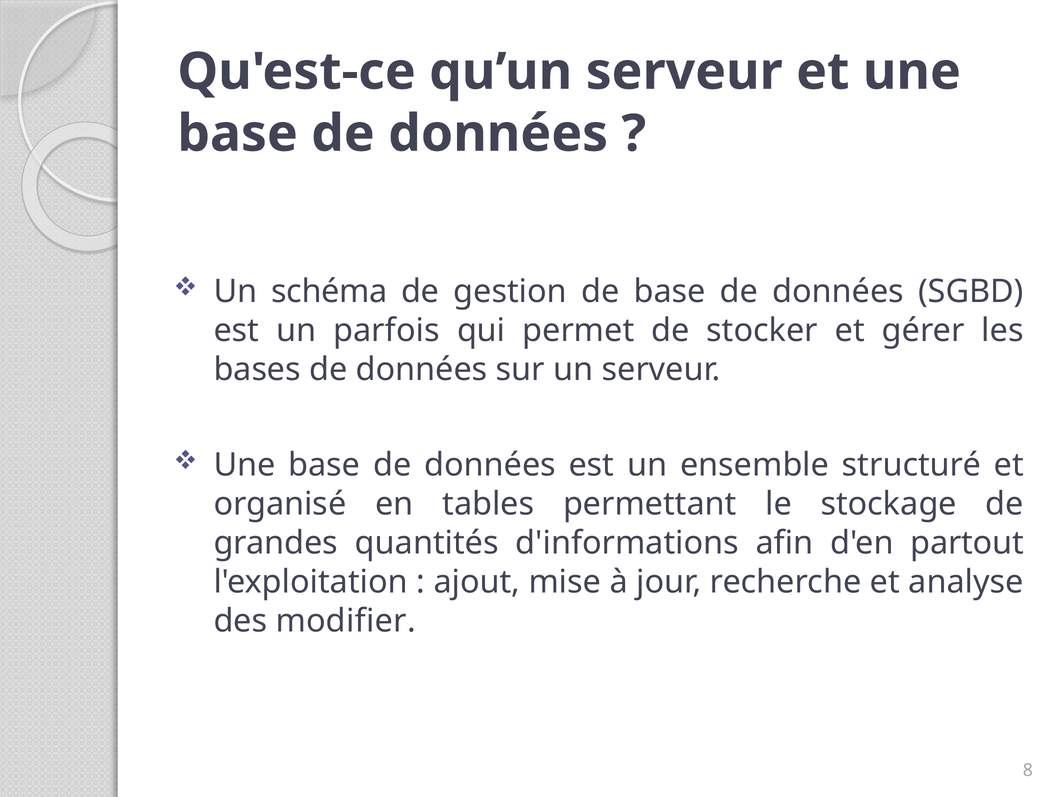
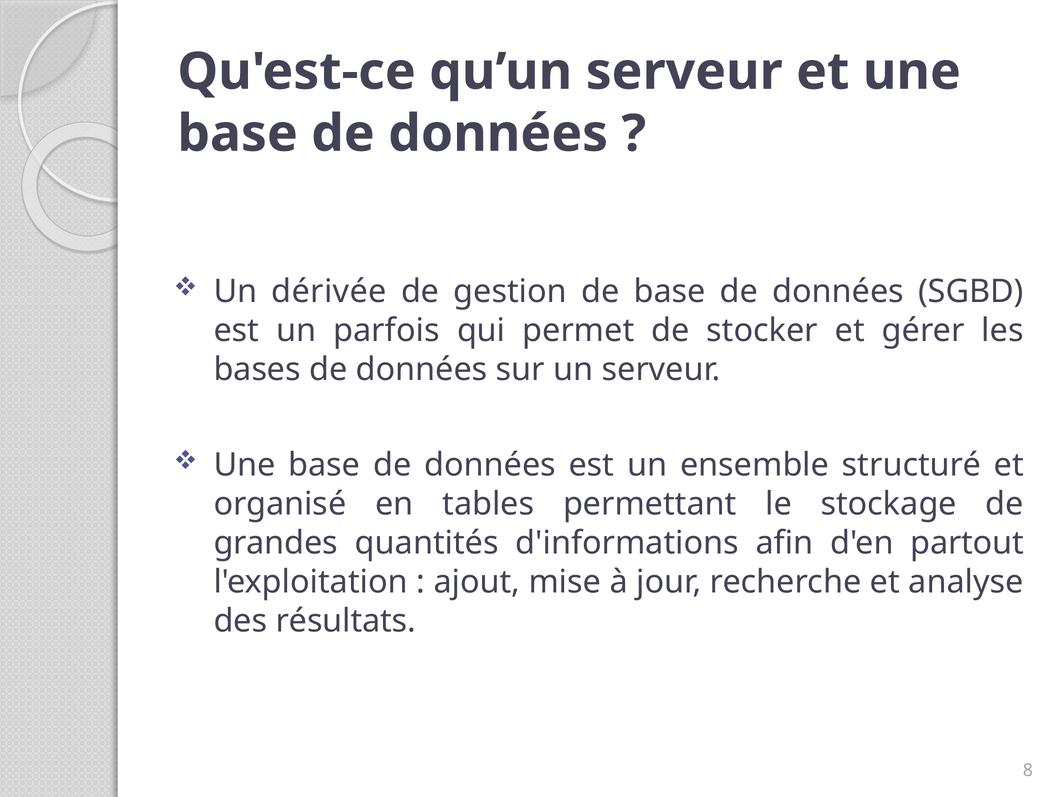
schéma: schéma -> dérivée
modifier: modifier -> résultats
